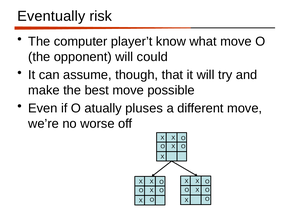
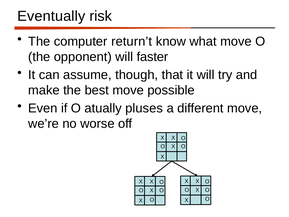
player’t: player’t -> return’t
could: could -> faster
